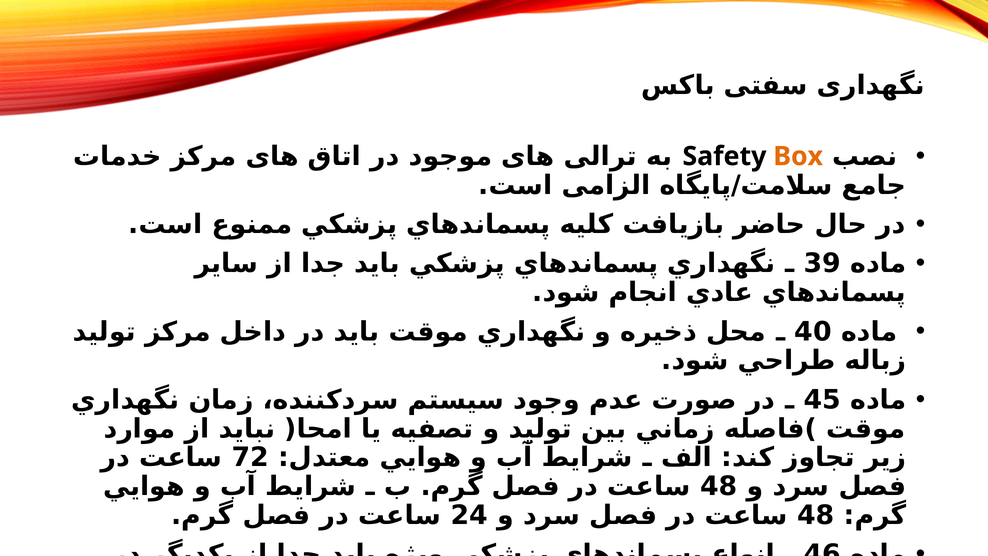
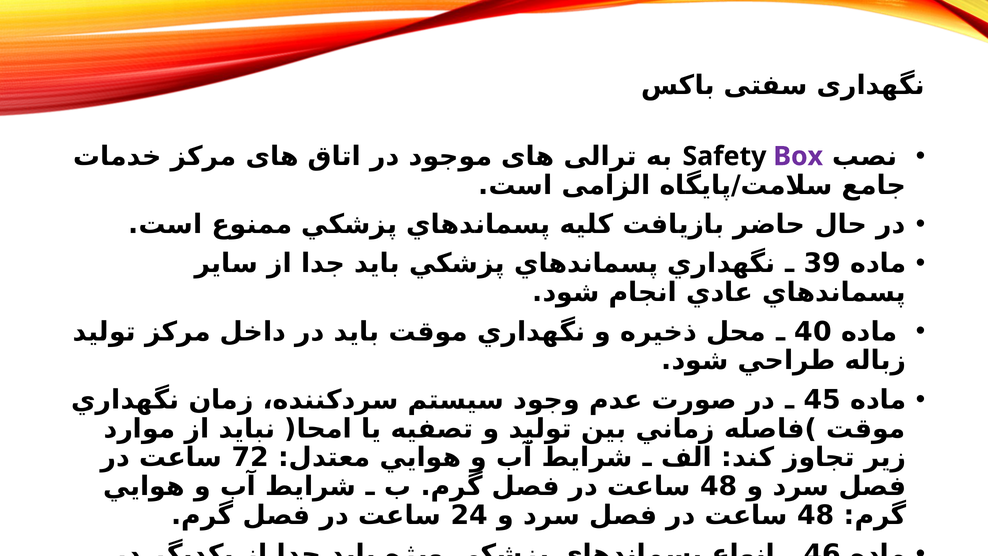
Box colour: orange -> purple
